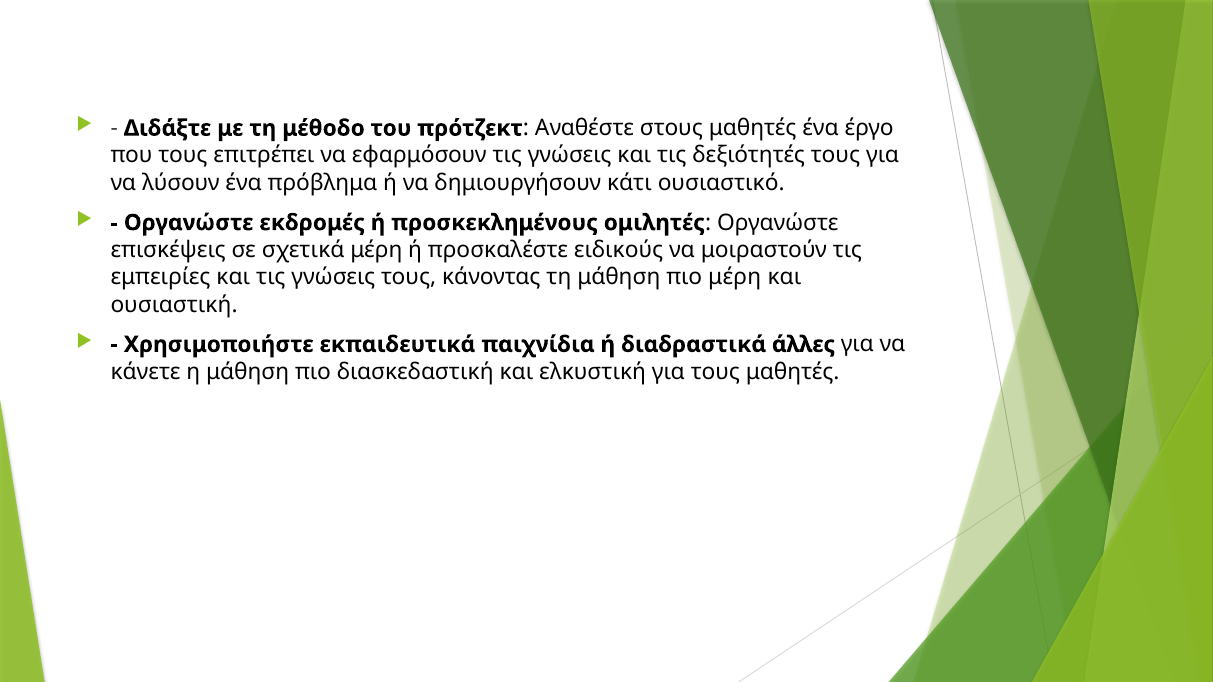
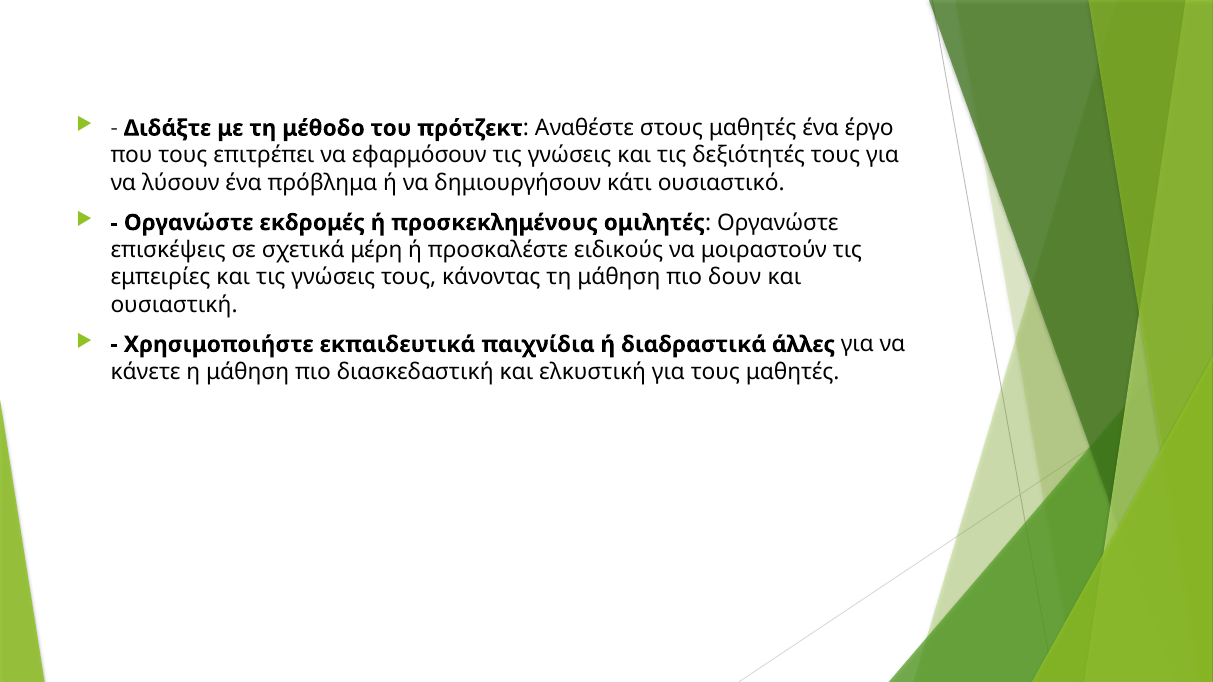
πιο μέρη: μέρη -> δουν
